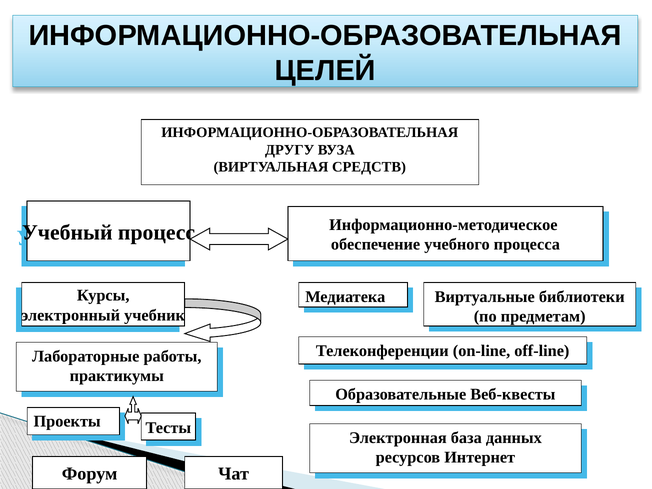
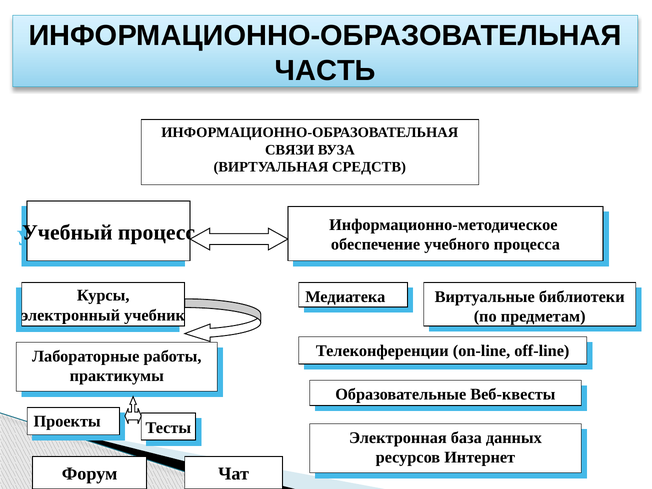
ЦЕЛЕЙ: ЦЕЛЕЙ -> ЧАСТЬ
ДРУГУ: ДРУГУ -> СВЯЗИ
